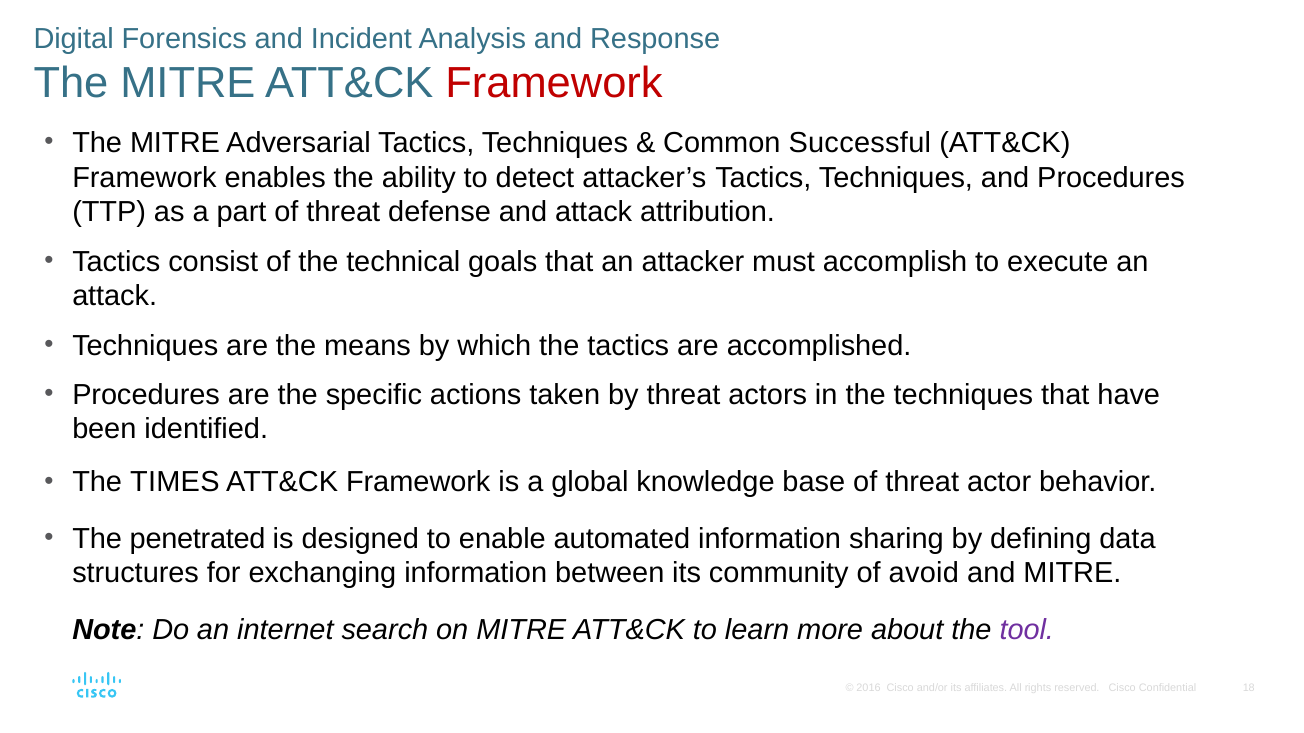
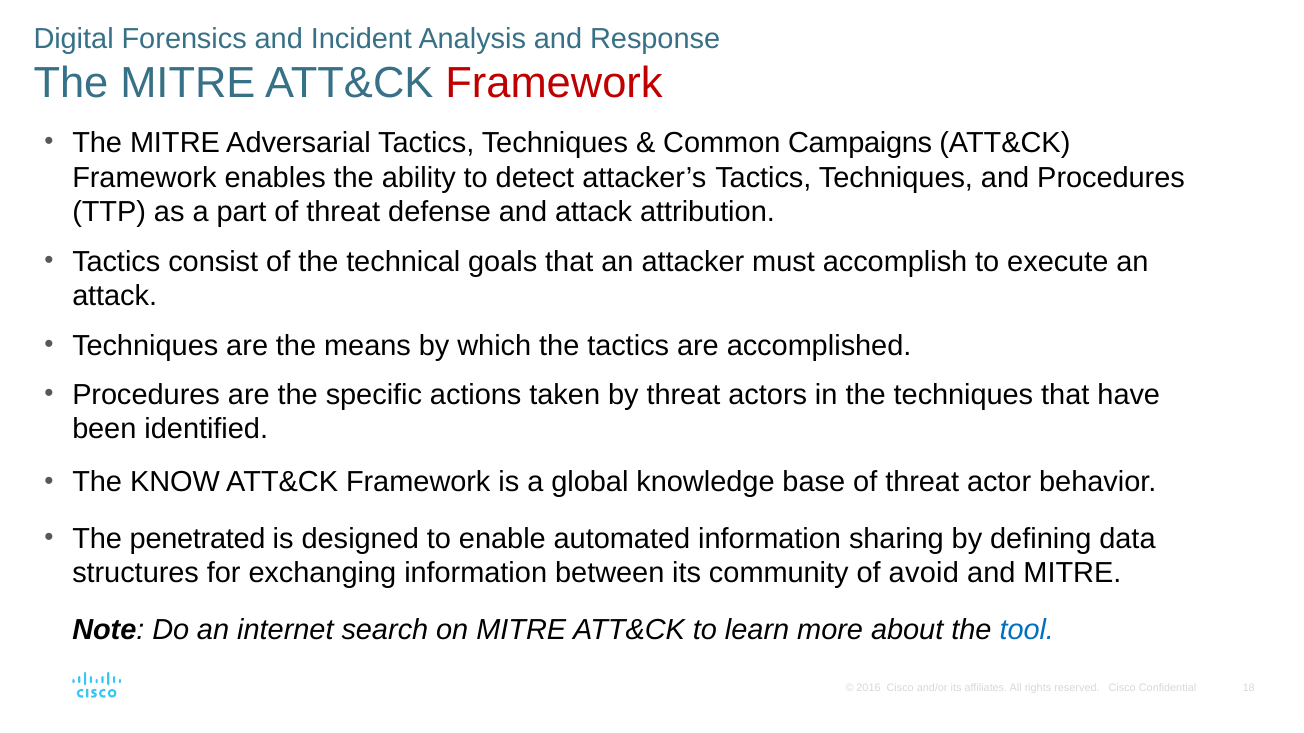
Successful: Successful -> Campaigns
TIMES: TIMES -> KNOW
tool colour: purple -> blue
